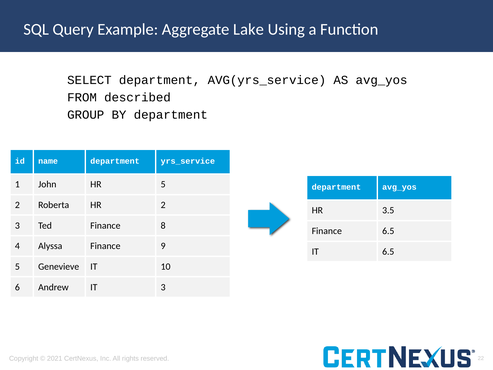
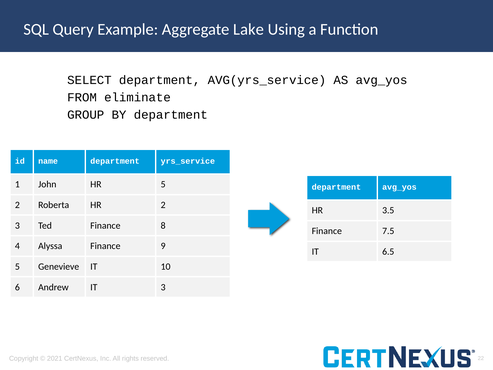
described: described -> eliminate
Finance 6.5: 6.5 -> 7.5
